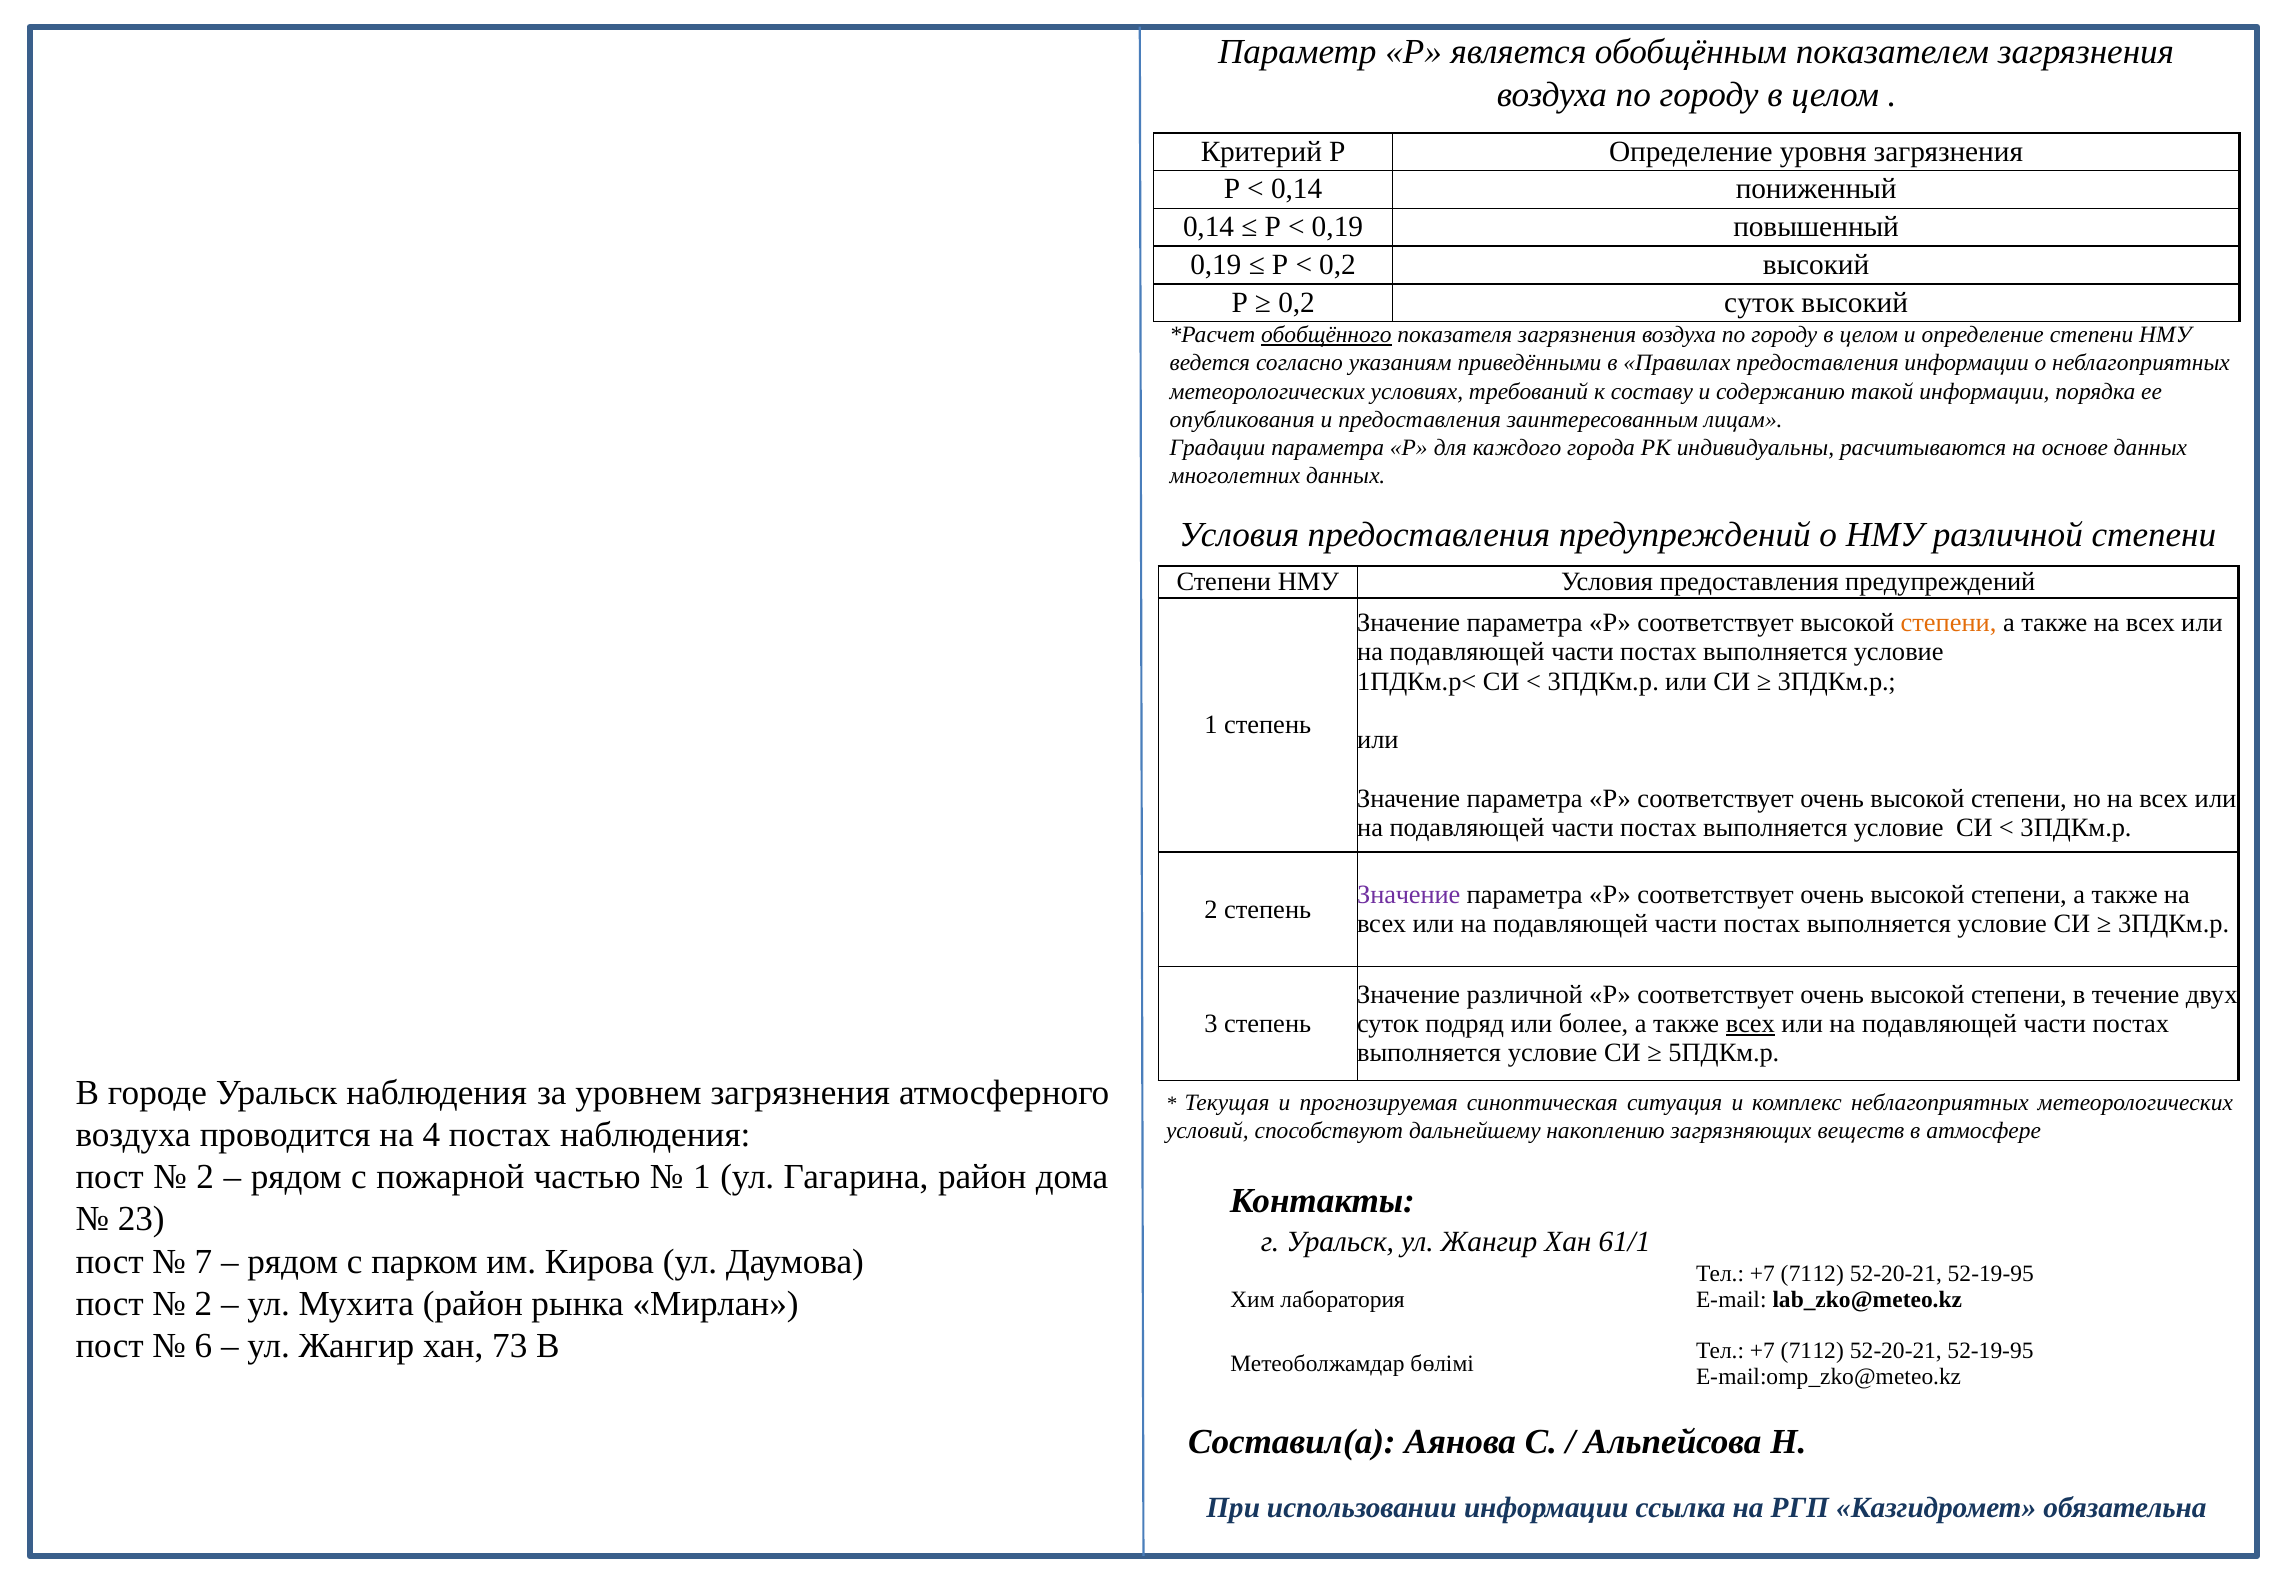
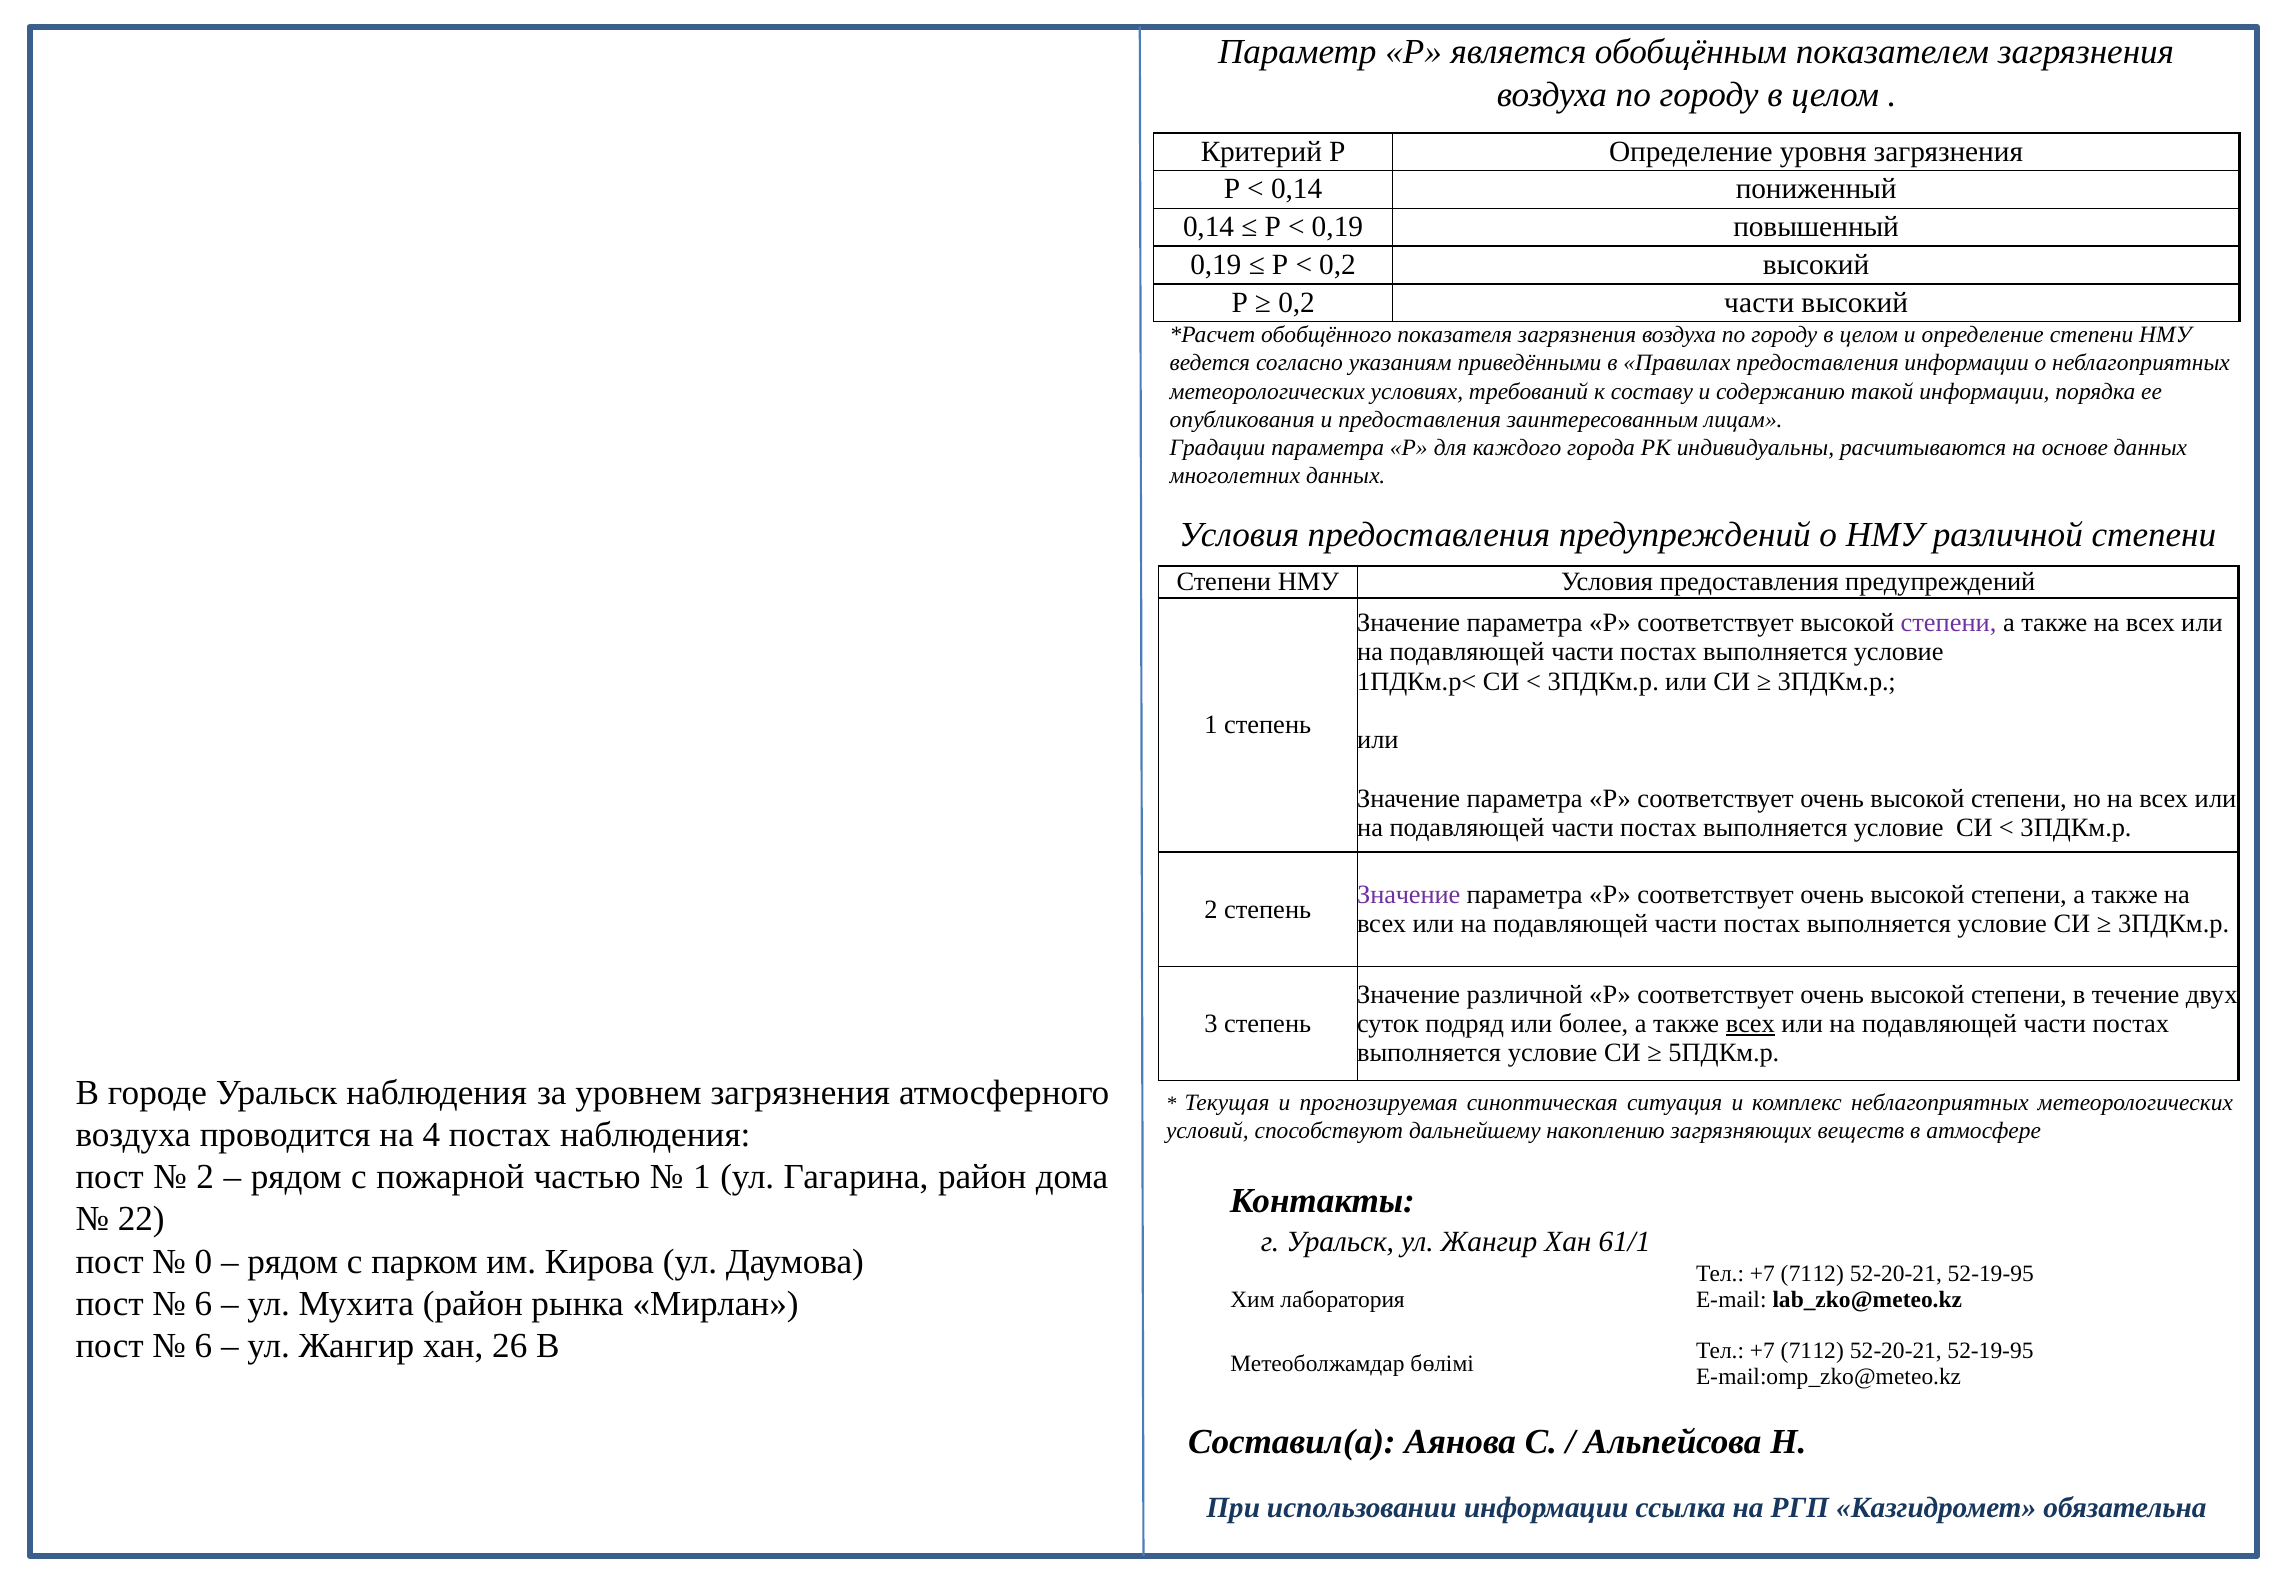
0,2 суток: суток -> части
обобщённого underline: present -> none
степени at (1949, 623) colour: orange -> purple
23: 23 -> 22
7: 7 -> 0
2 at (203, 1304): 2 -> 6
73: 73 -> 26
